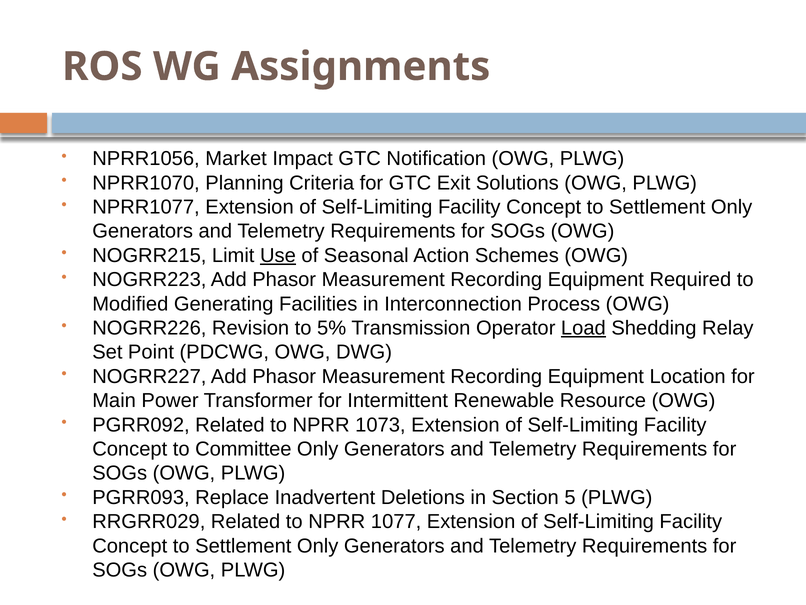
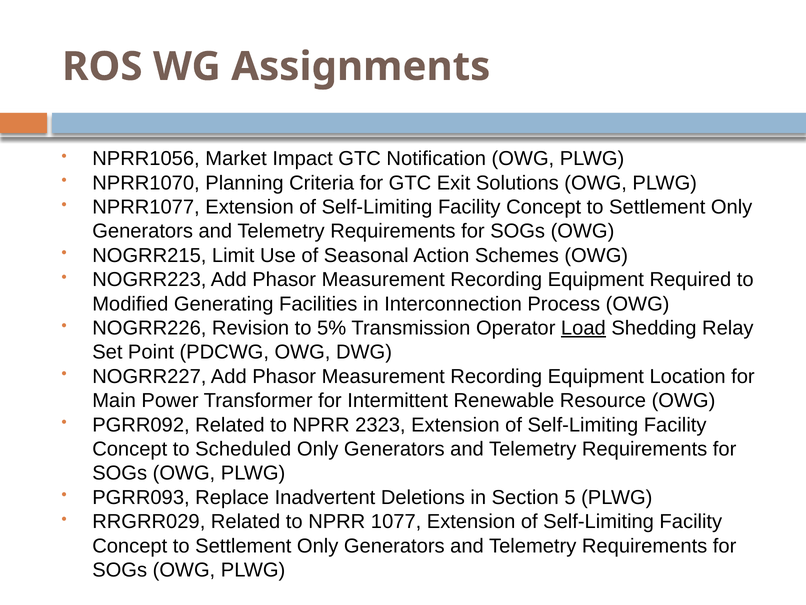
Use underline: present -> none
1073: 1073 -> 2323
Committee: Committee -> Scheduled
